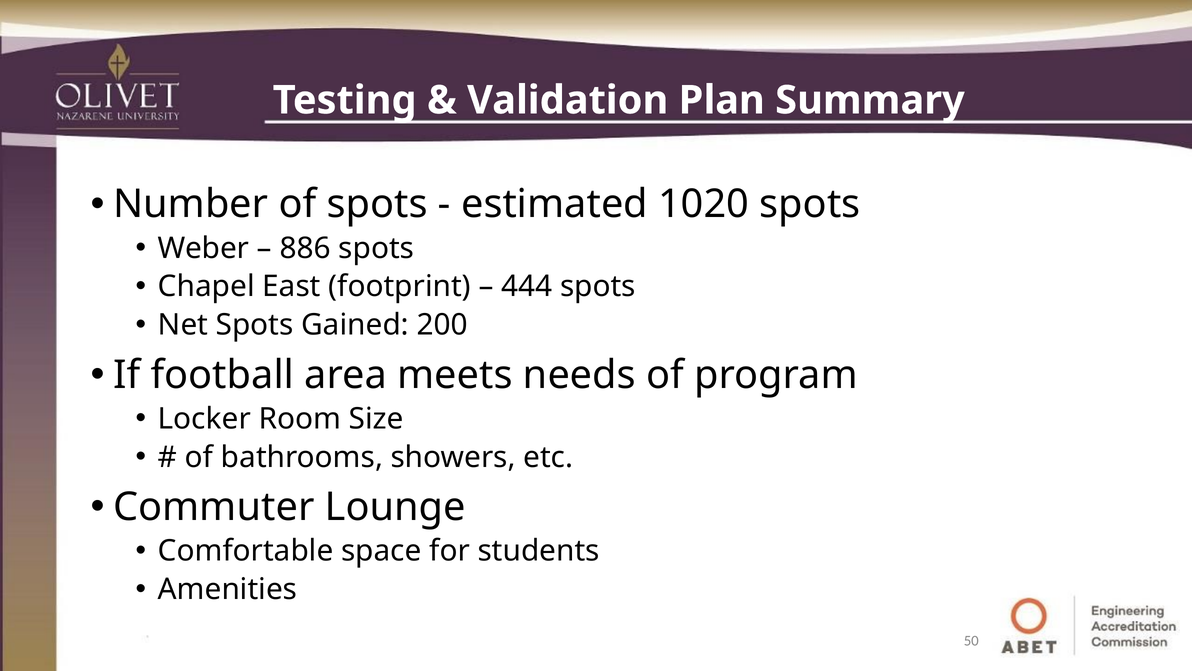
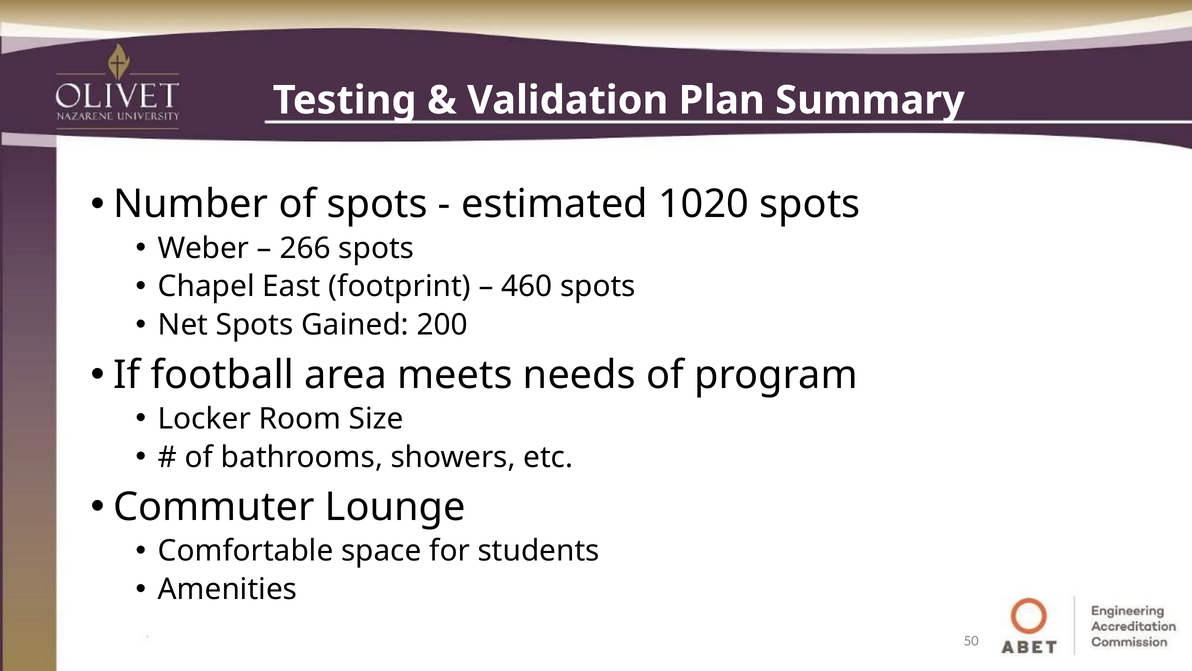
886: 886 -> 266
444: 444 -> 460
